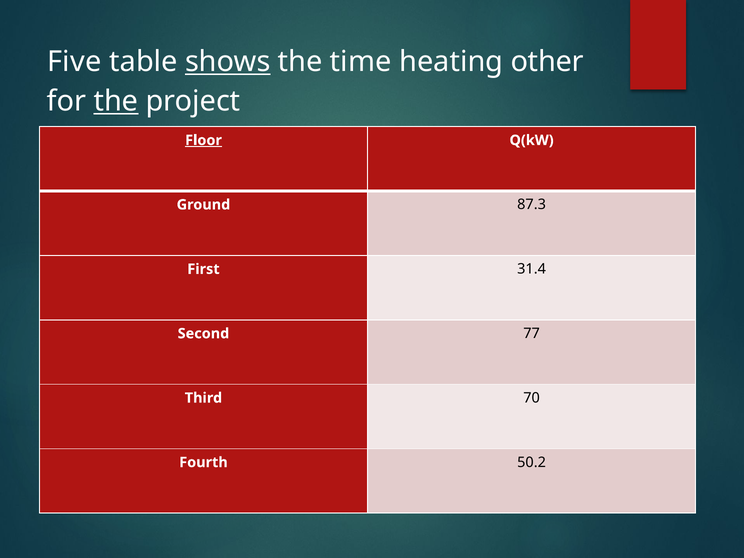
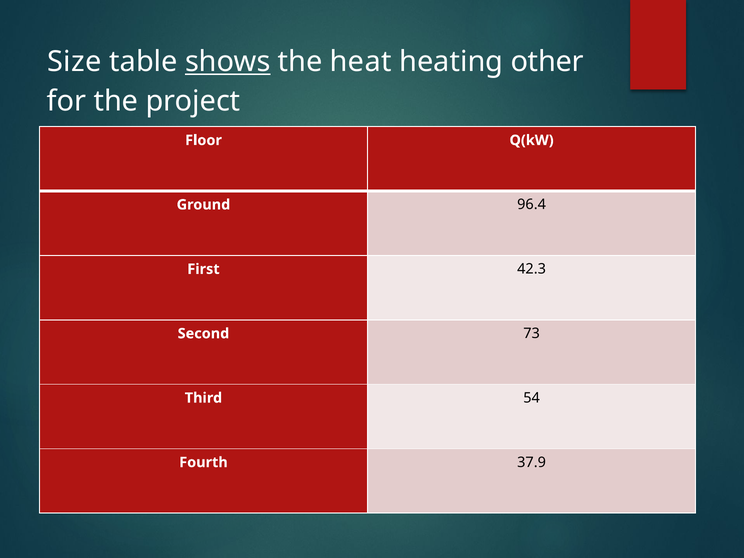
Five: Five -> Size
time: time -> heat
the at (116, 101) underline: present -> none
Floor underline: present -> none
87.3: 87.3 -> 96.4
31.4: 31.4 -> 42.3
77: 77 -> 73
70: 70 -> 54
50.2: 50.2 -> 37.9
